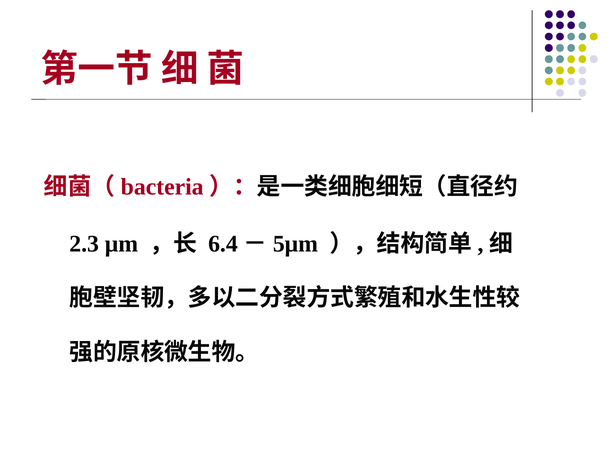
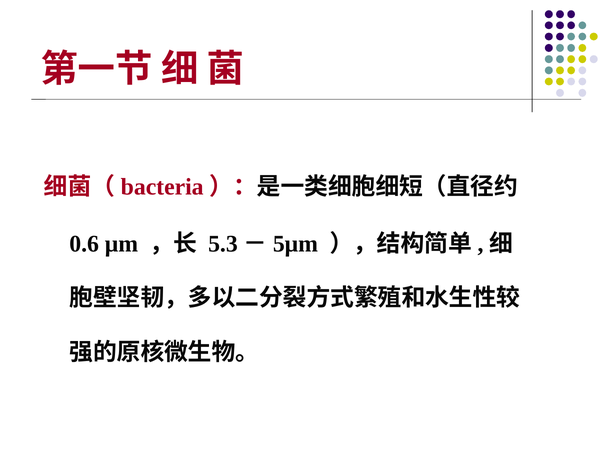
2.3: 2.3 -> 0.6
6.4: 6.4 -> 5.3
